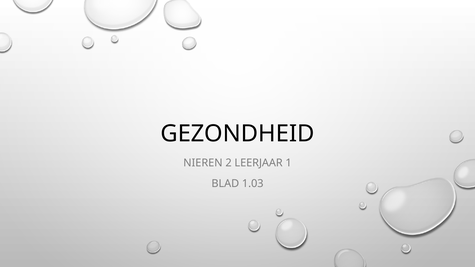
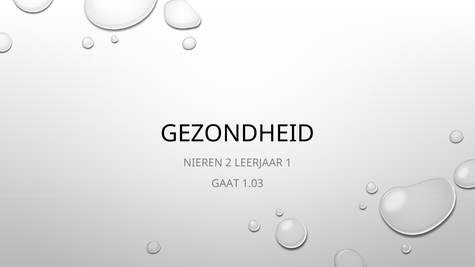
BLAD: BLAD -> GAAT
